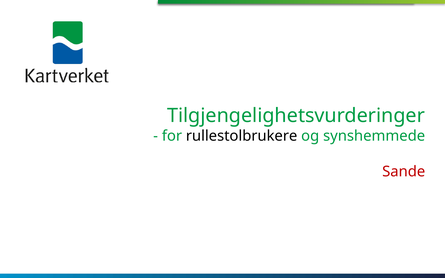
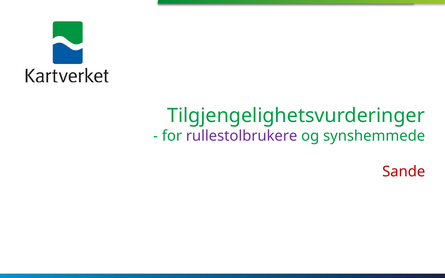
rullestolbrukere colour: black -> purple
